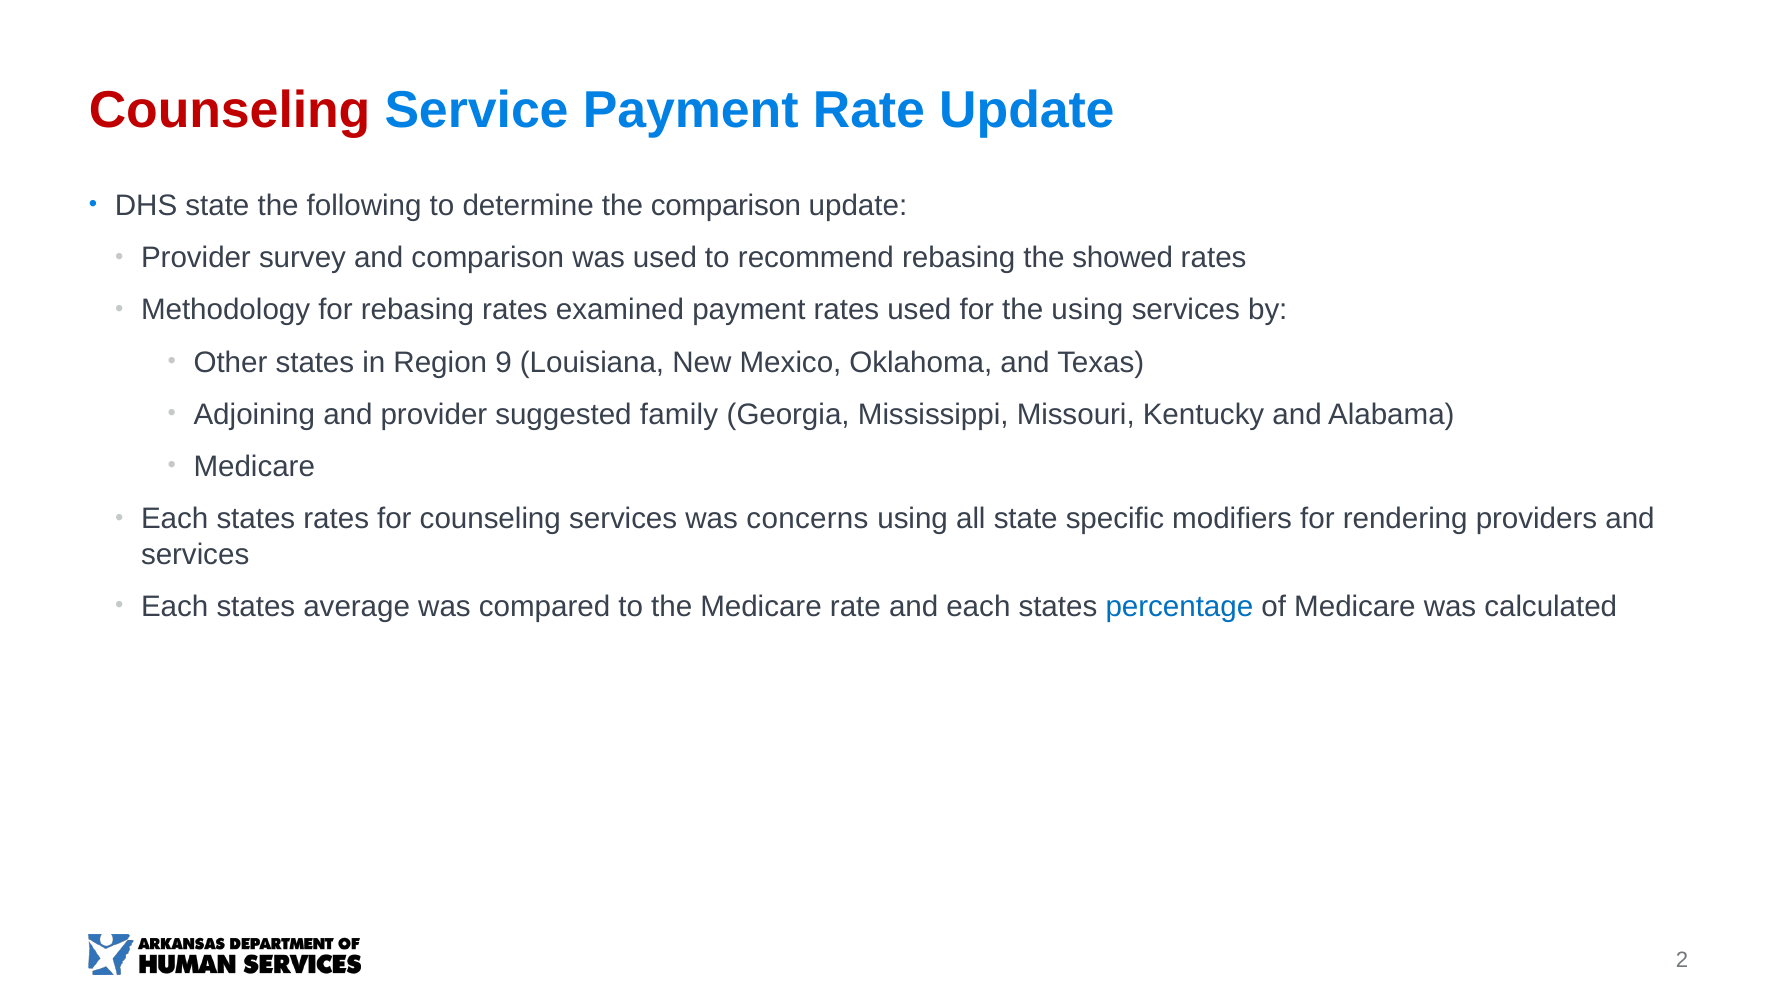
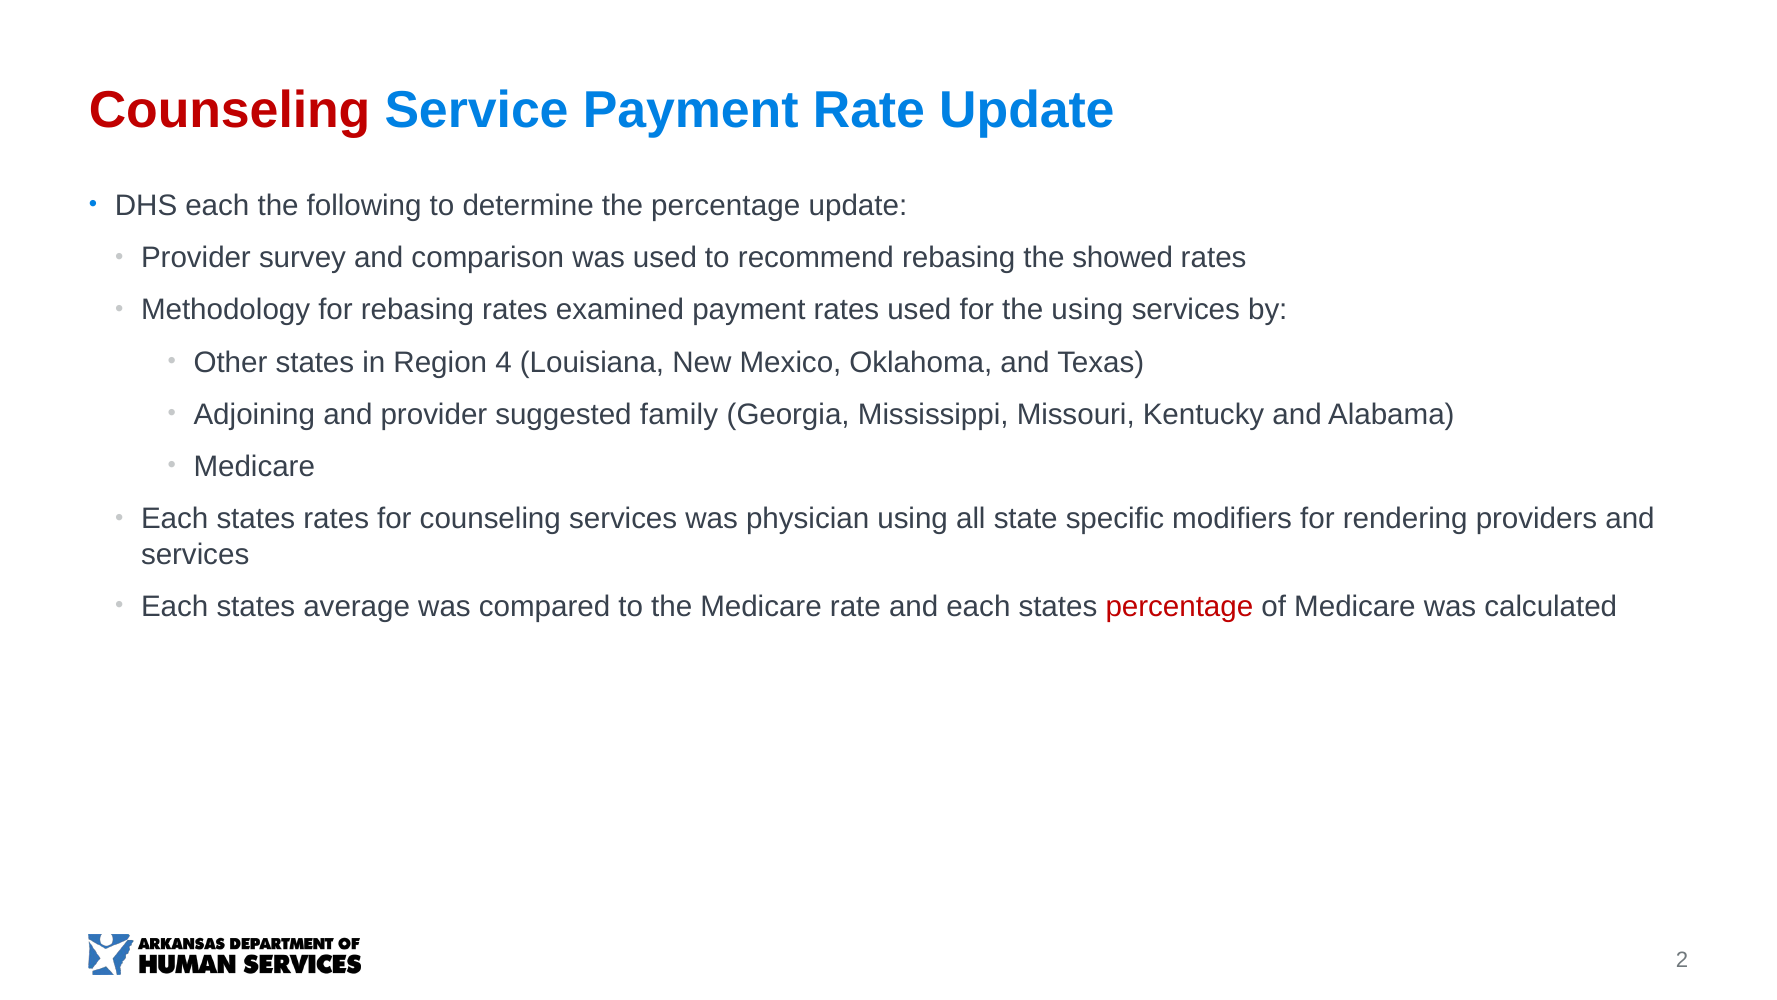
DHS state: state -> each
the comparison: comparison -> percentage
9: 9 -> 4
concerns: concerns -> physician
percentage at (1179, 606) colour: blue -> red
